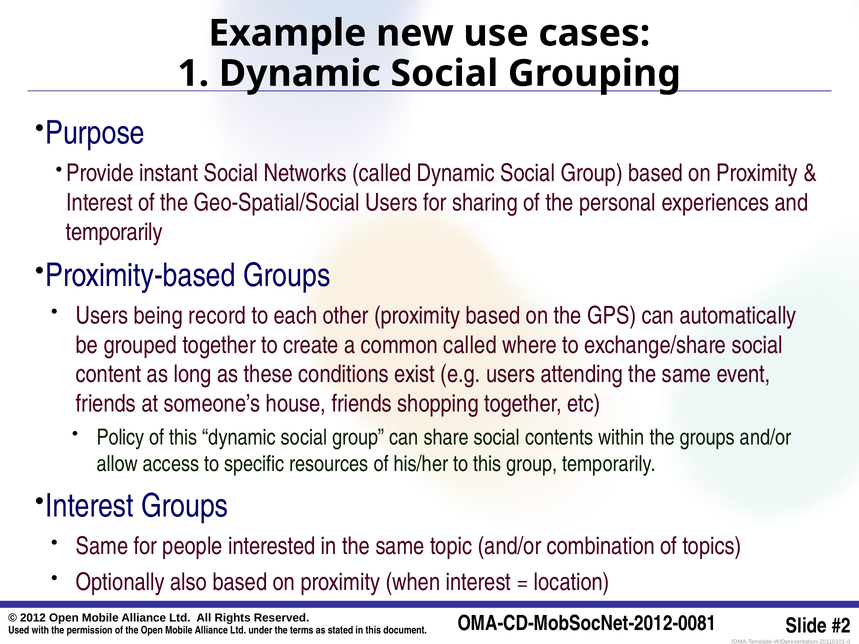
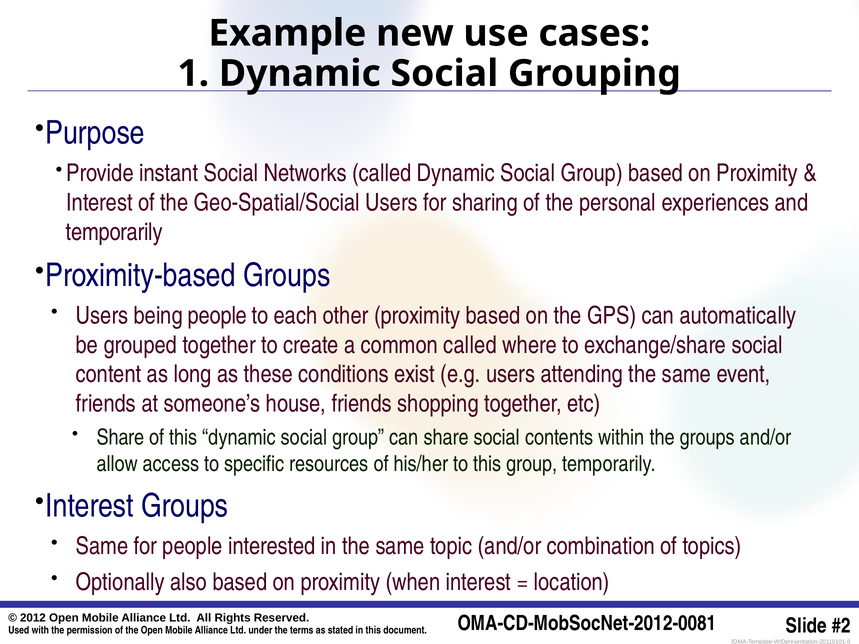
being record: record -> people
Policy at (121, 437): Policy -> Share
